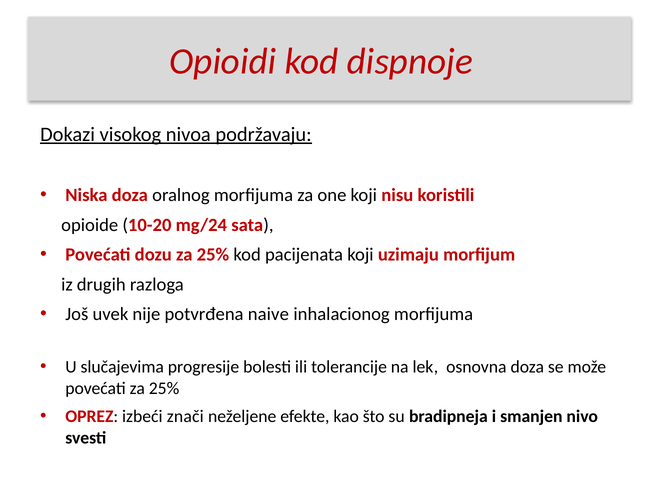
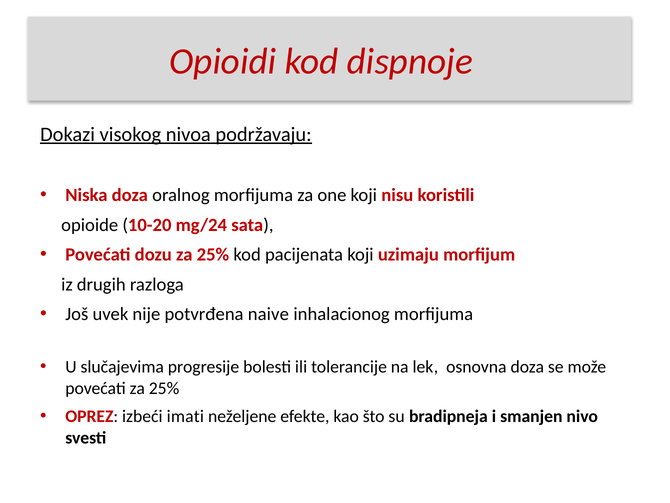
znači: znači -> imati
